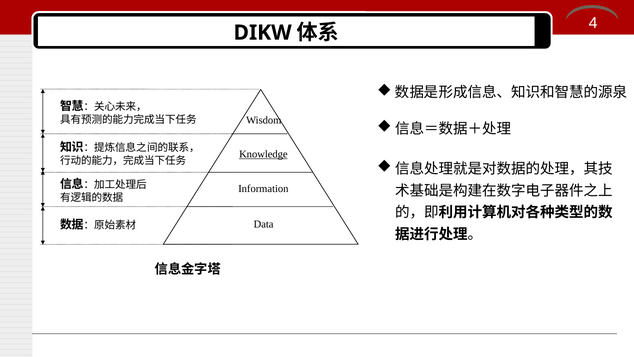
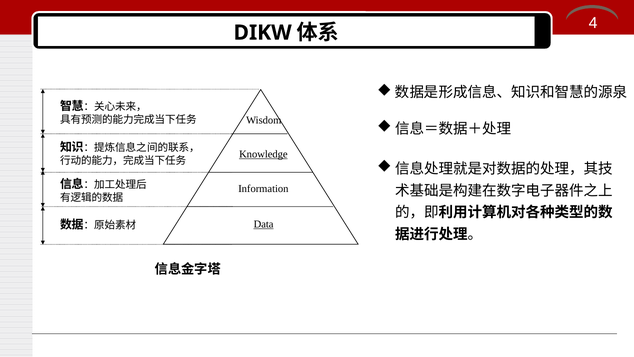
Data underline: none -> present
